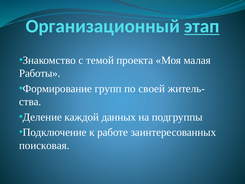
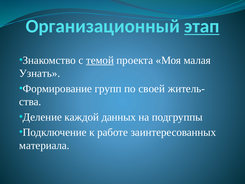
темой underline: none -> present
Работы: Работы -> Узнать
поисковая: поисковая -> материала
